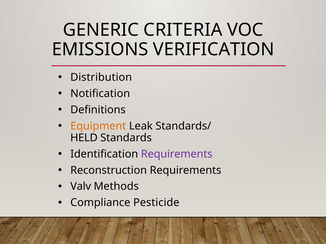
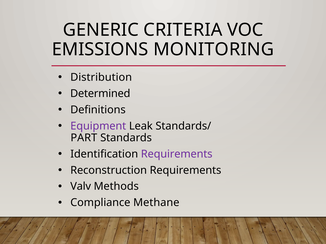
VERIFICATION: VERIFICATION -> MONITORING
Notification: Notification -> Determined
Equipment colour: orange -> purple
HELD: HELD -> PART
Pesticide: Pesticide -> Methane
